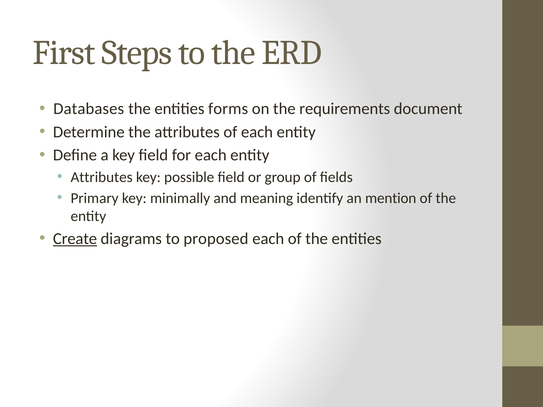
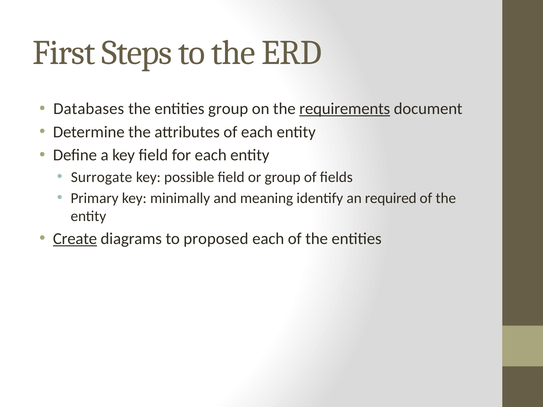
entities forms: forms -> group
requirements underline: none -> present
Attributes at (102, 177): Attributes -> Surrogate
mention: mention -> required
